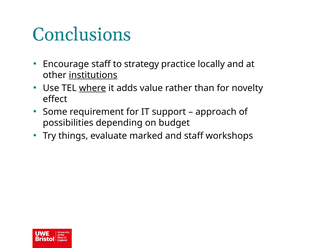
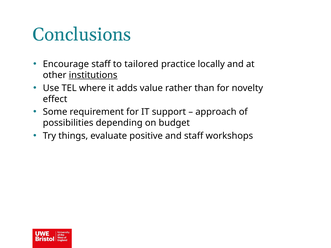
strategy: strategy -> tailored
where underline: present -> none
marked: marked -> positive
